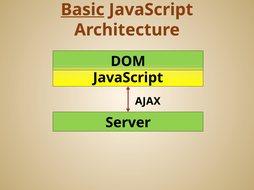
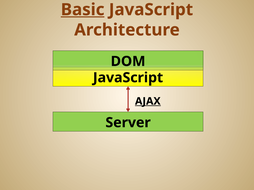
AJAX underline: none -> present
